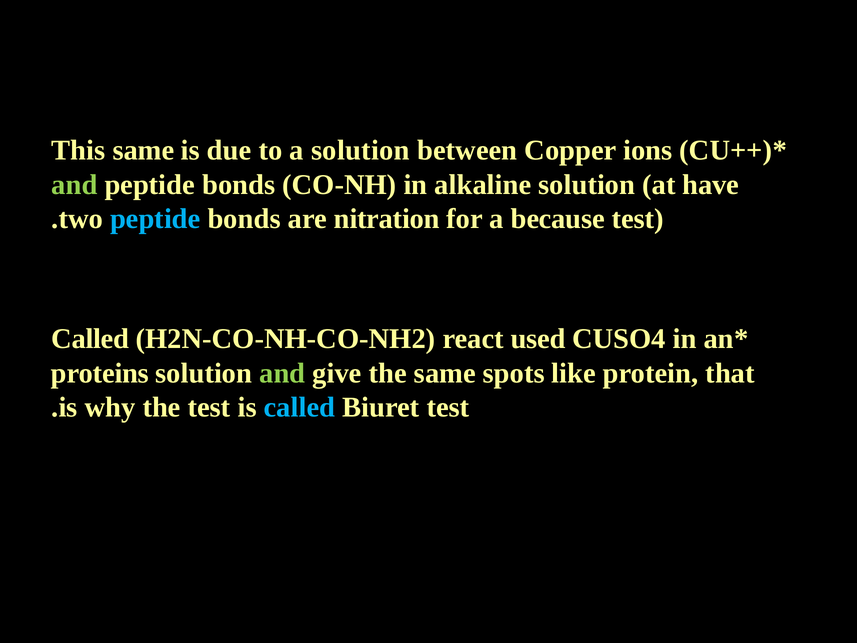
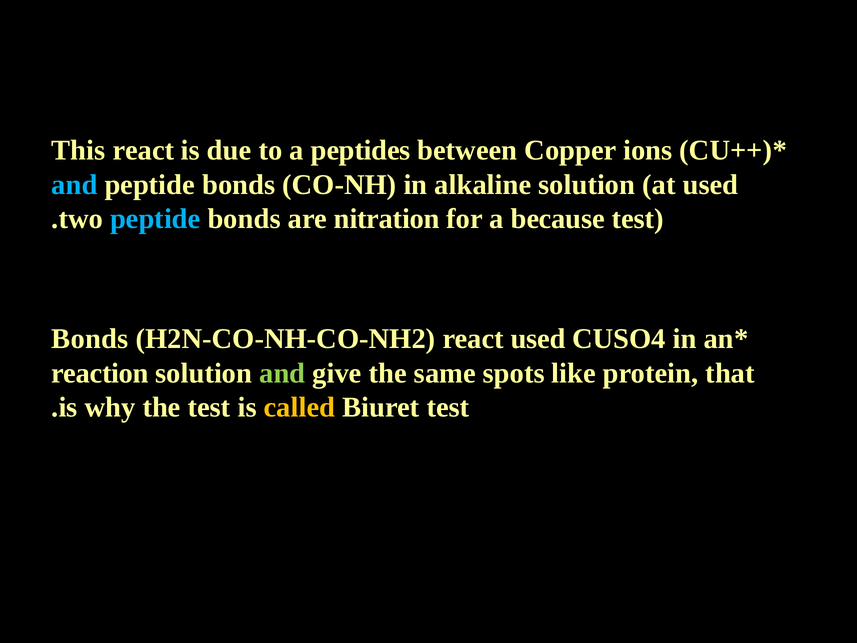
This same: same -> react
a solution: solution -> peptides
and at (74, 185) colour: light green -> light blue
at have: have -> used
Called at (90, 339): Called -> Bonds
proteins: proteins -> reaction
called at (299, 407) colour: light blue -> yellow
